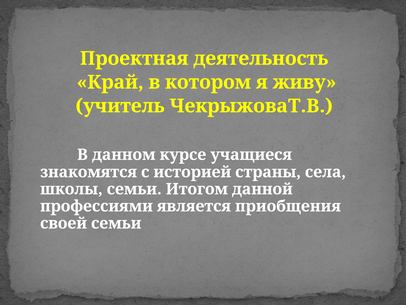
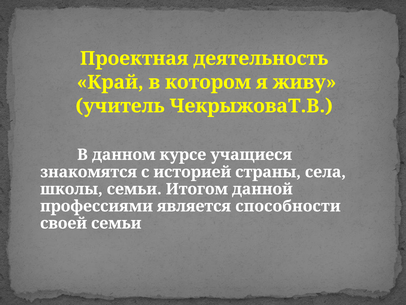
приобщения: приобщения -> способности
